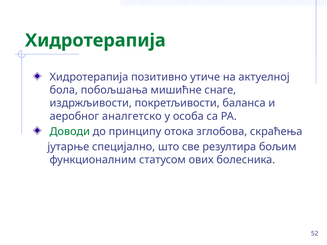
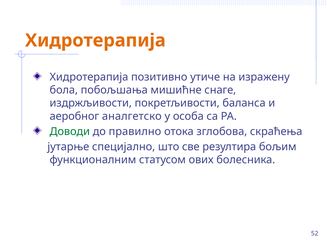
Хидротерапија at (95, 41) colour: green -> orange
актуелној: актуелној -> изражену
принципу: принципу -> правилно
